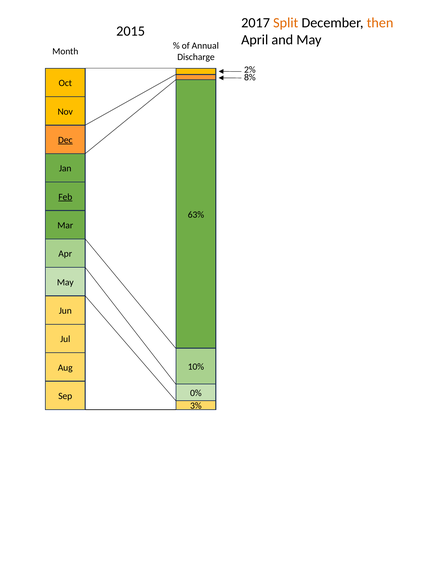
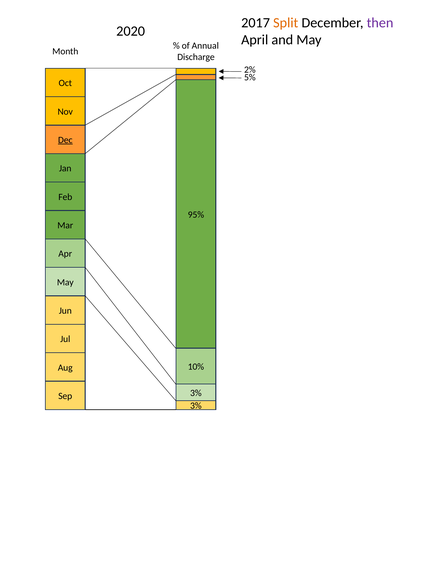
then colour: orange -> purple
2015: 2015 -> 2020
8%: 8% -> 5%
Feb underline: present -> none
63%: 63% -> 95%
0% at (196, 392): 0% -> 3%
